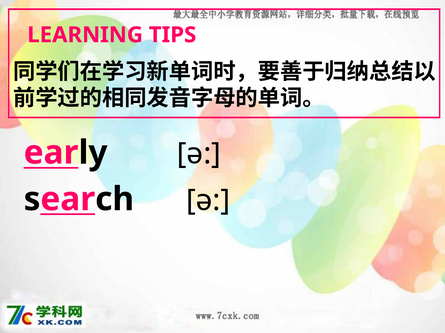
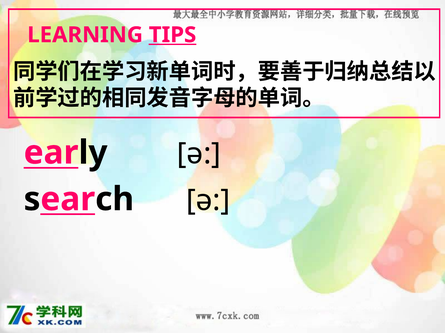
TIPS underline: none -> present
